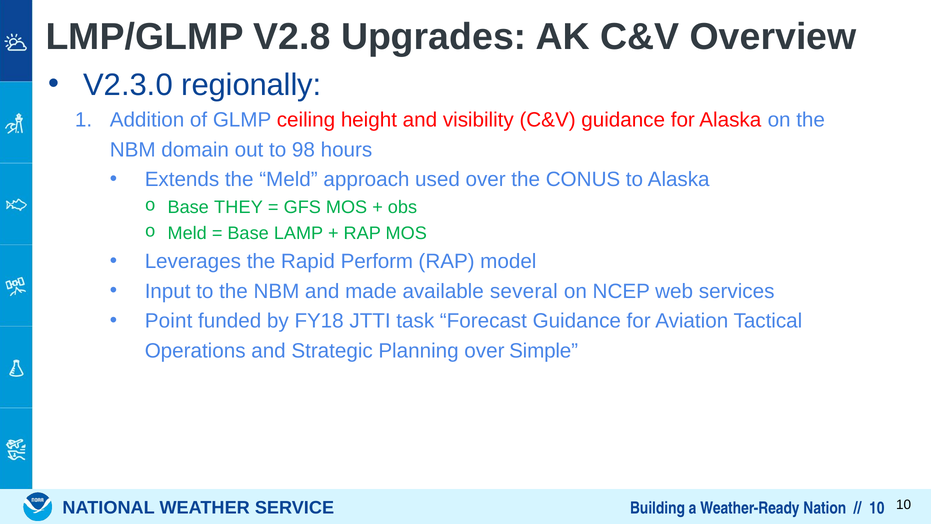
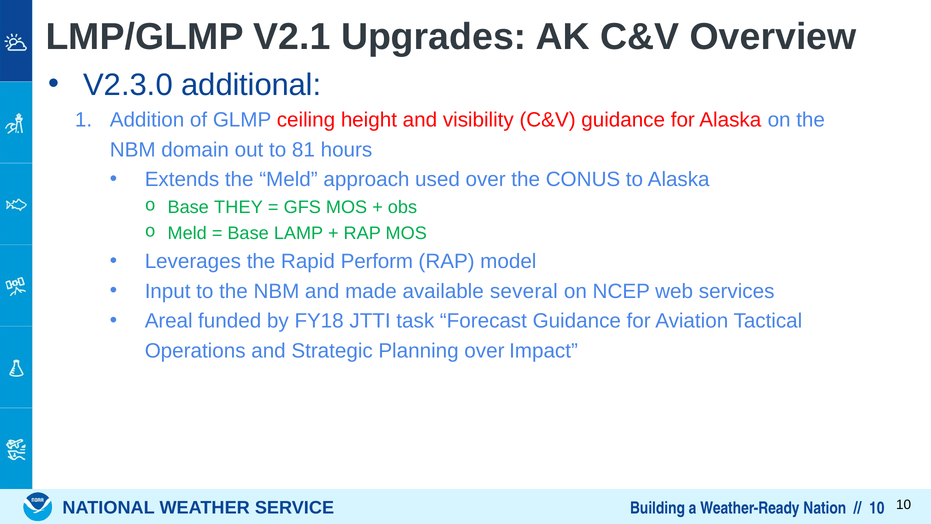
V2.8: V2.8 -> V2.1
regionally: regionally -> additional
98: 98 -> 81
Point: Point -> Areal
Simple: Simple -> Impact
